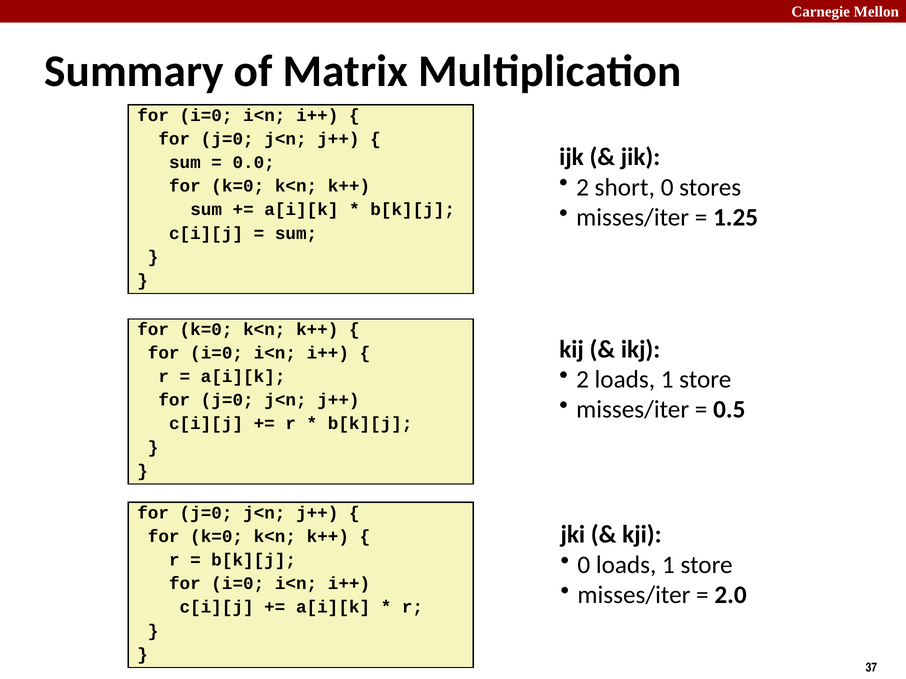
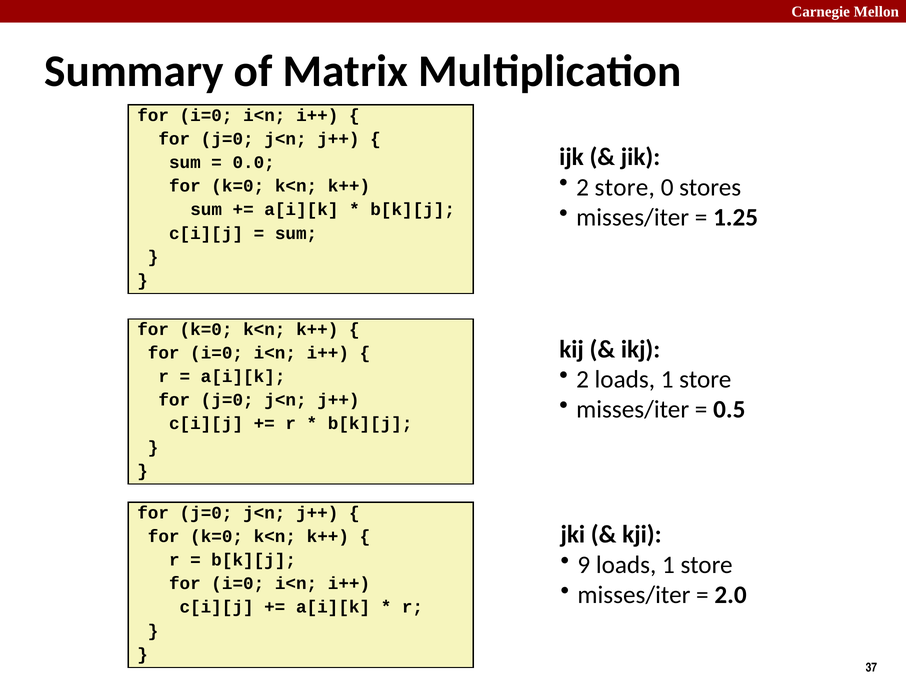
2 short: short -> store
0 at (584, 565): 0 -> 9
